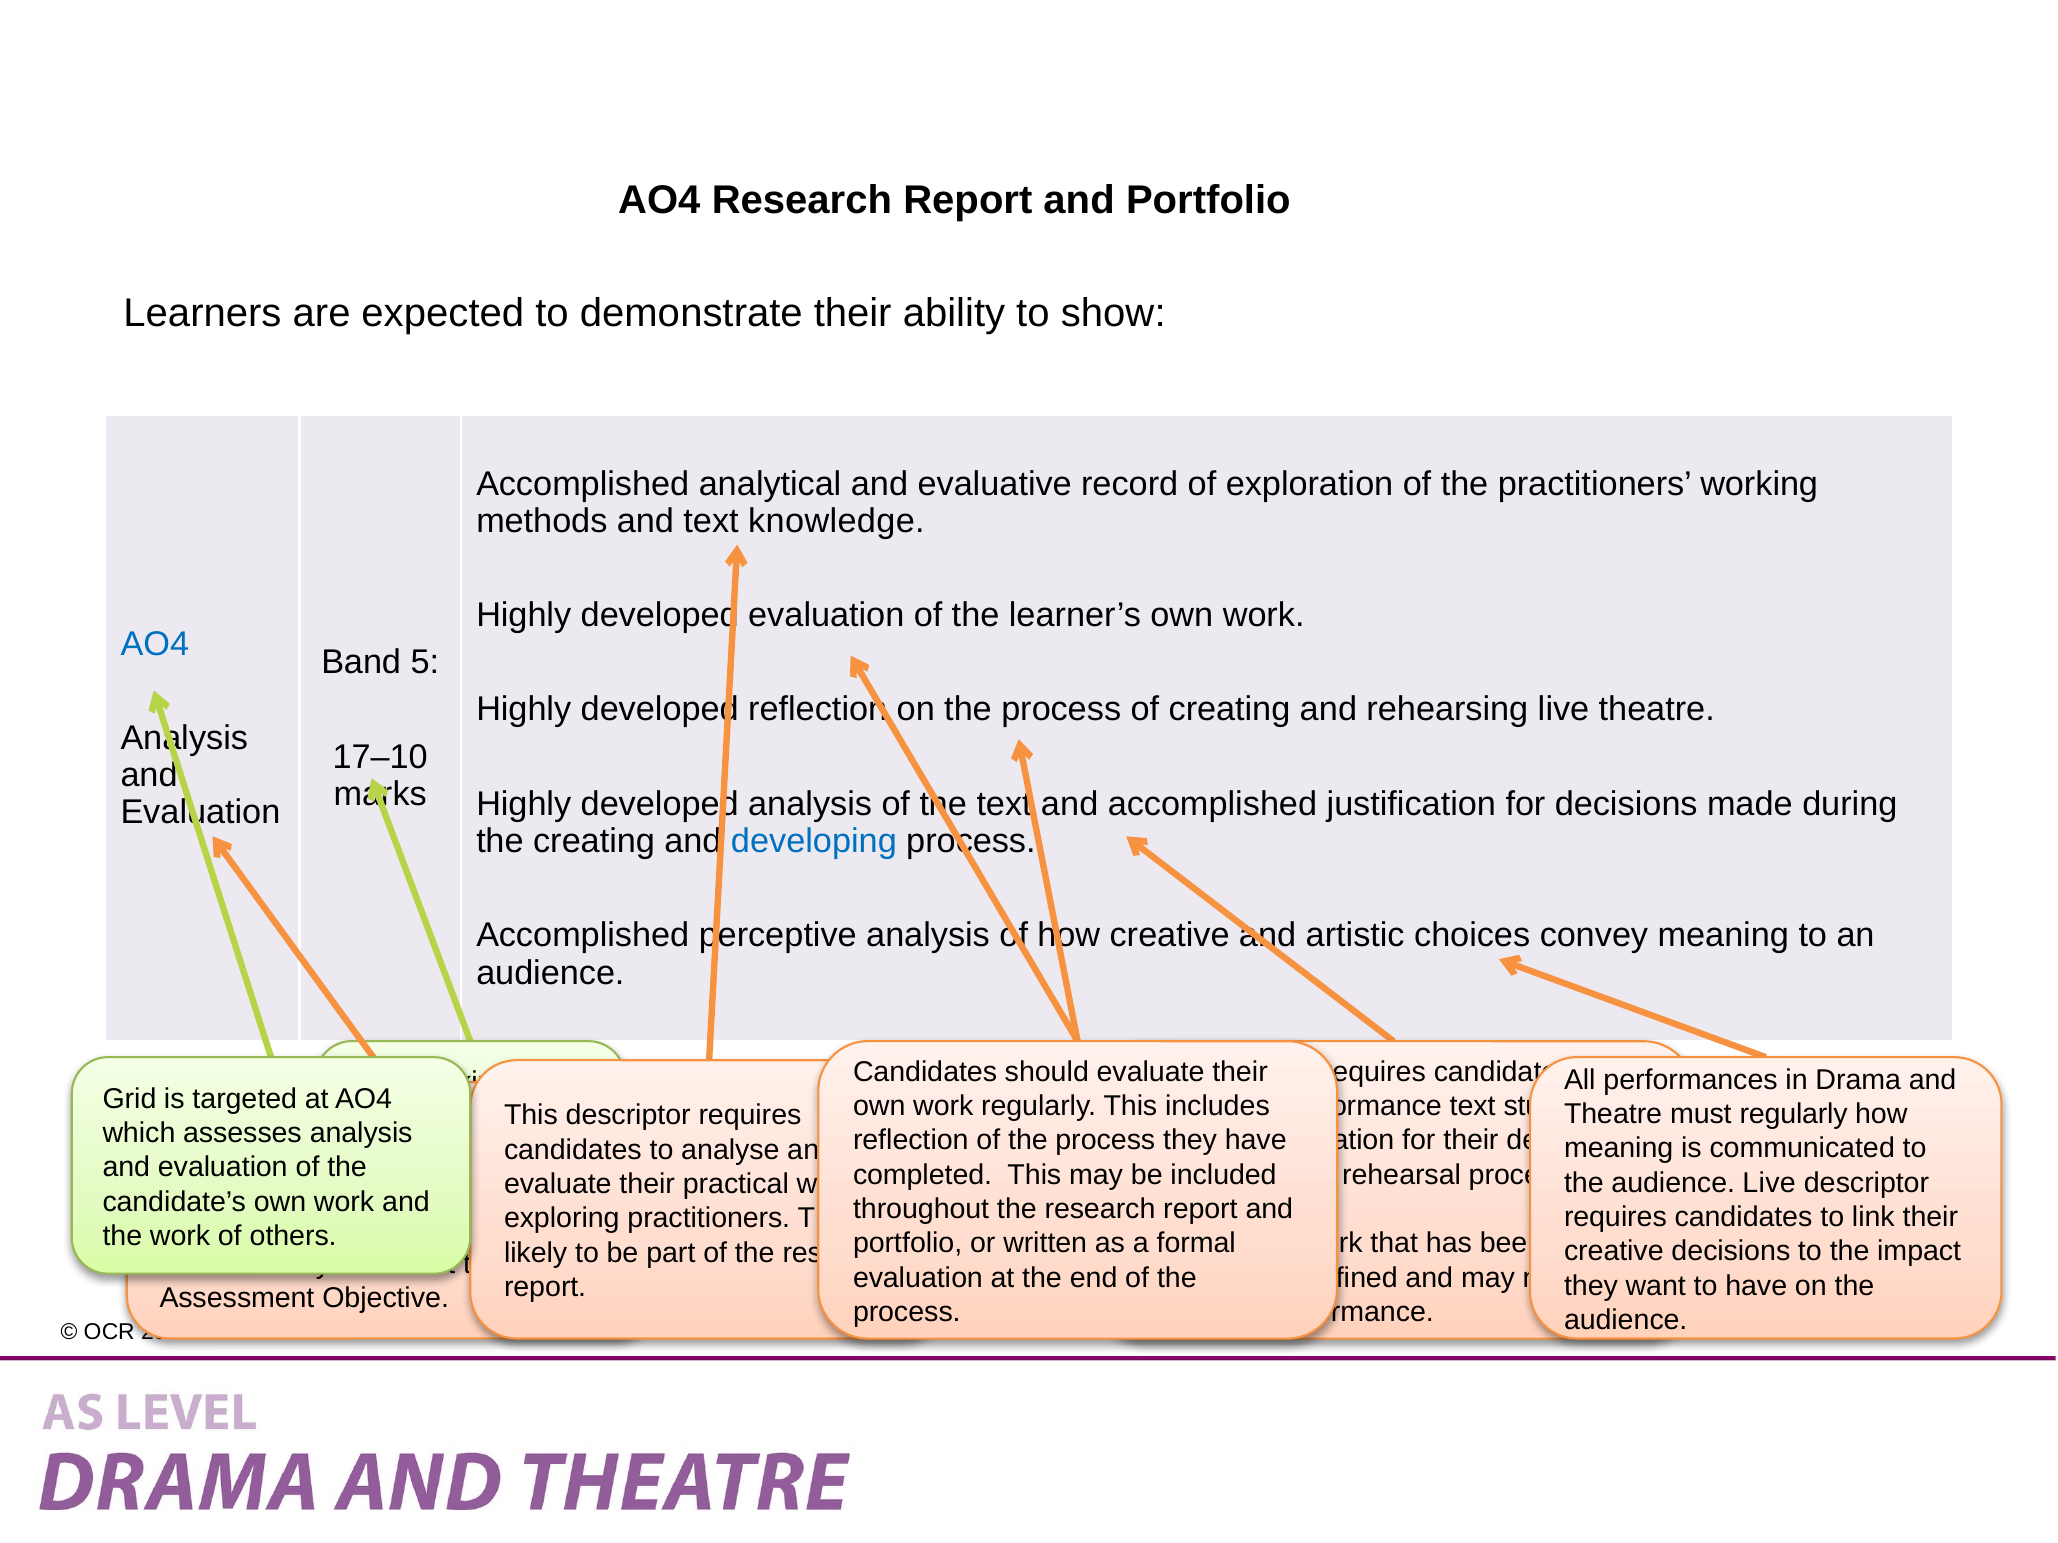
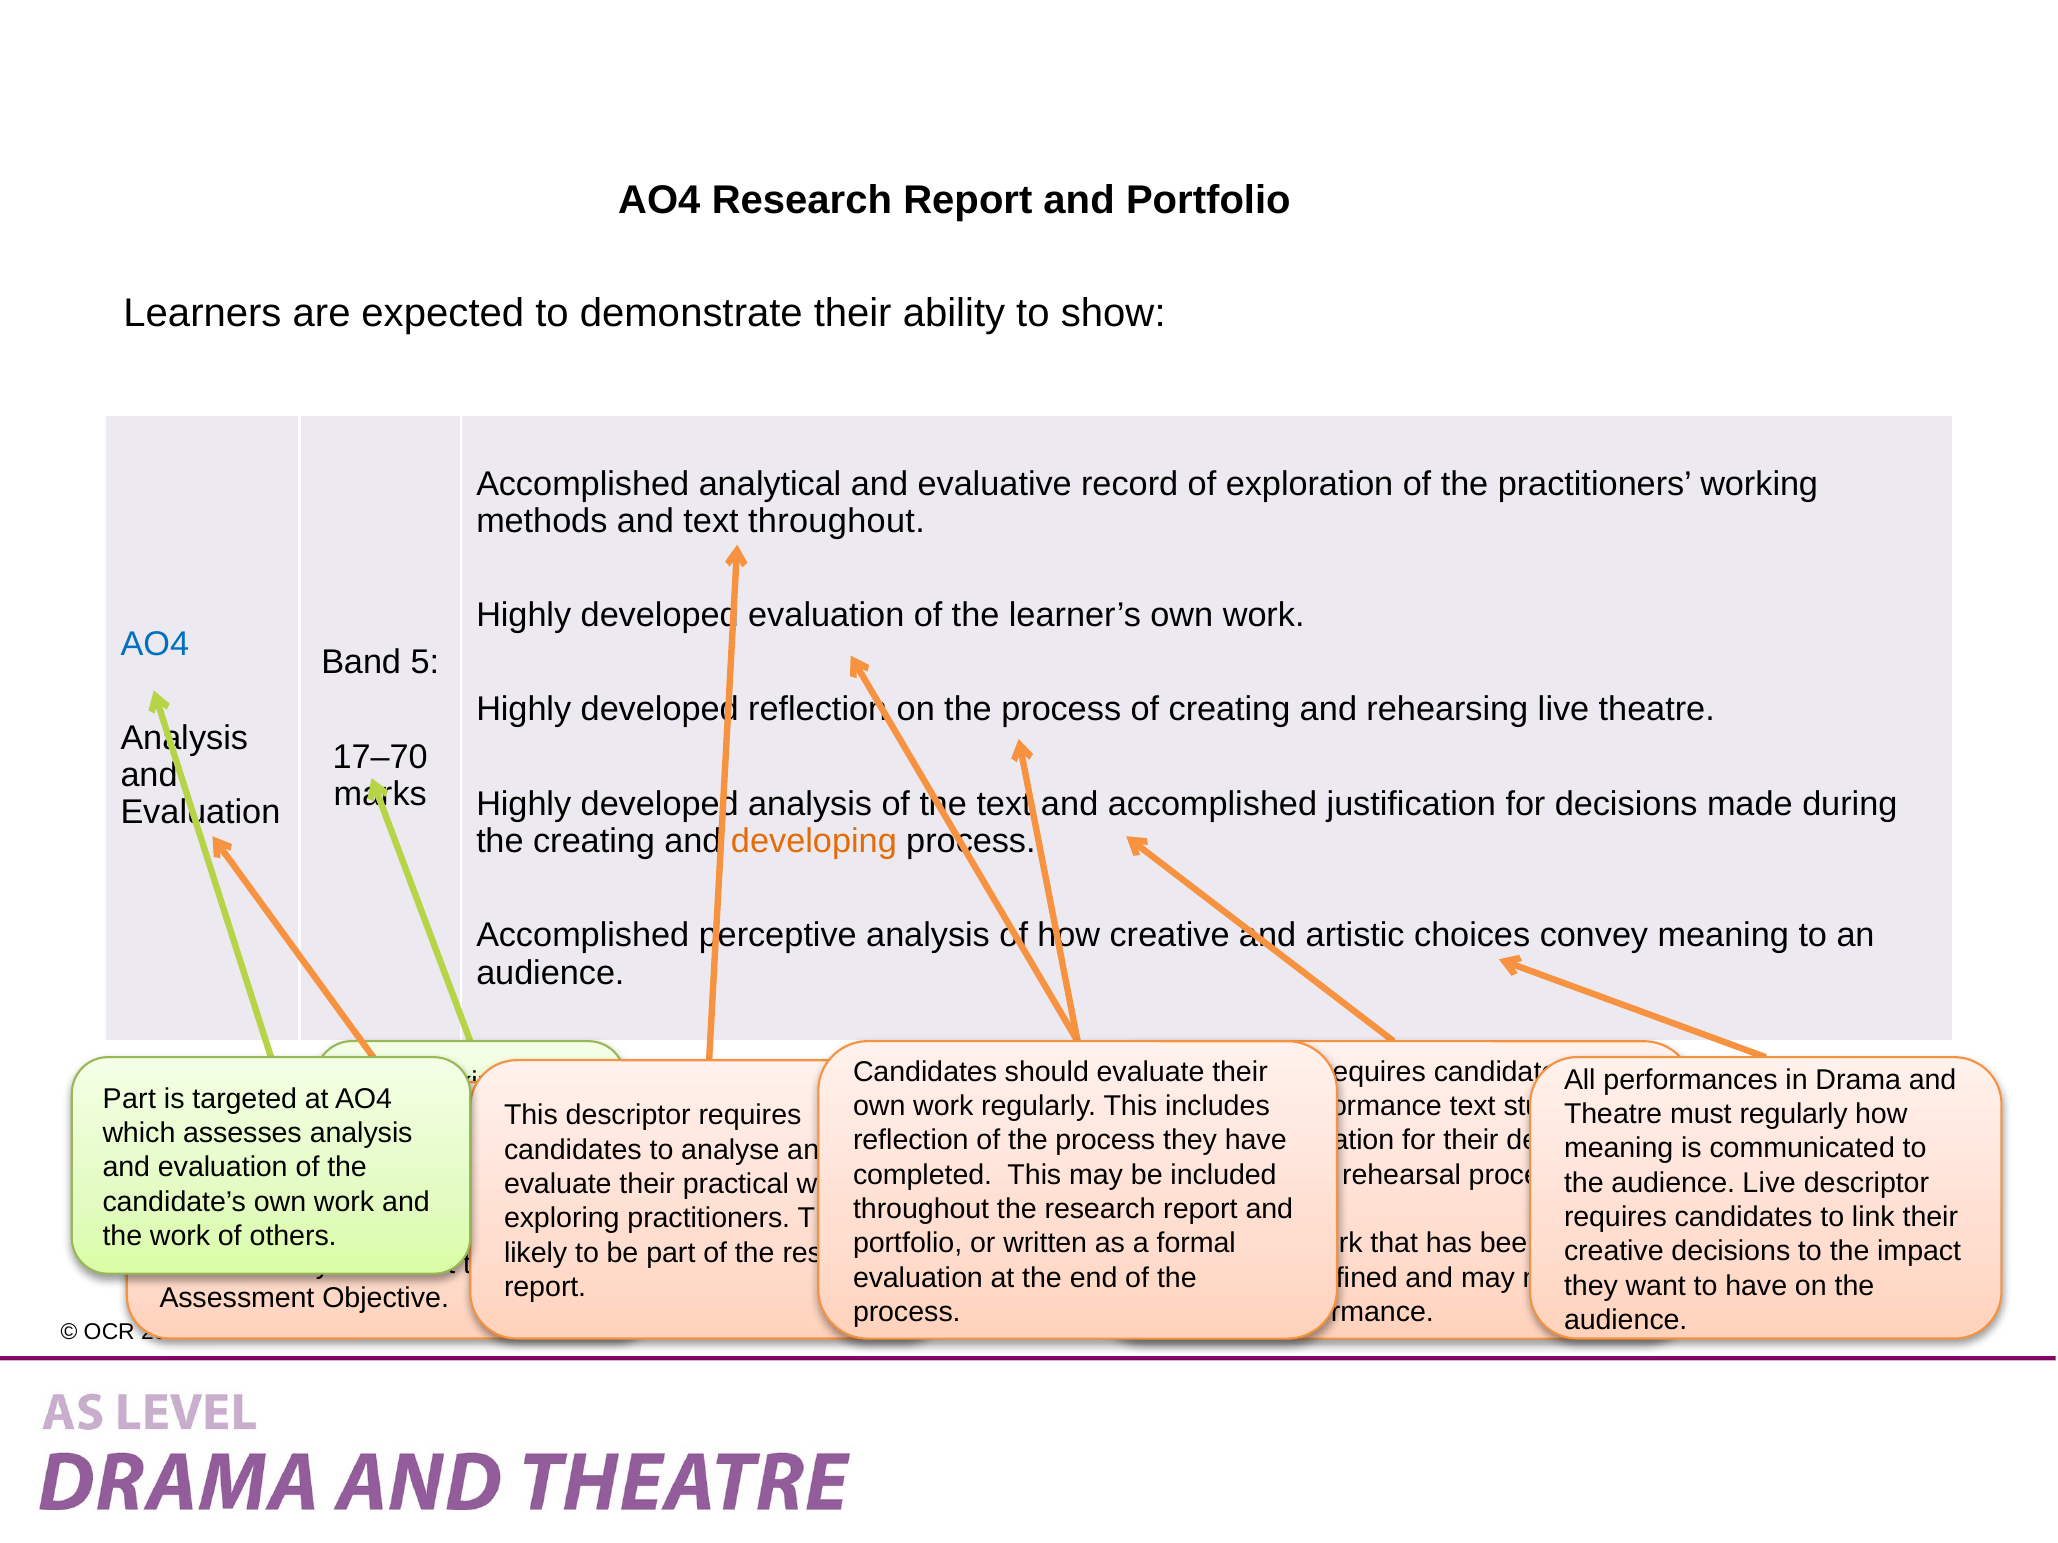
text knowledge: knowledge -> throughout
17–10: 17–10 -> 17–70
developing colour: blue -> orange
Grid at (129, 1099): Grid -> Part
